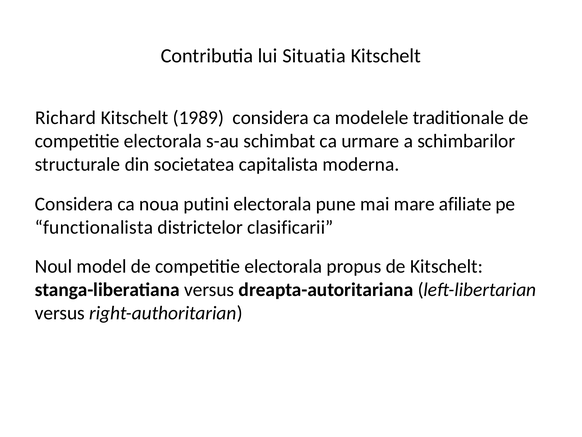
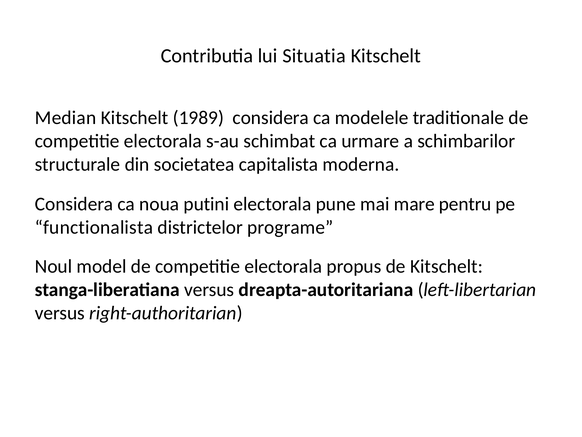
Richard: Richard -> Median
afiliate: afiliate -> pentru
clasificarii: clasificarii -> programe
